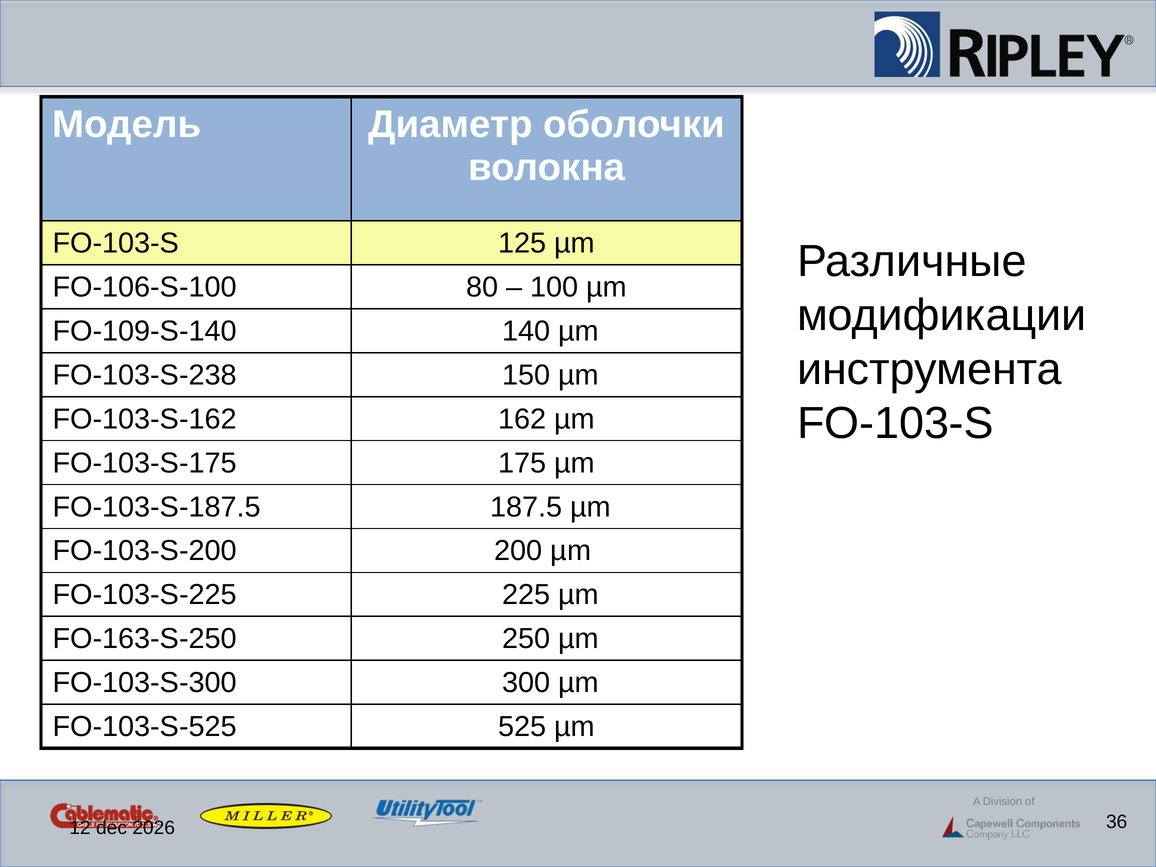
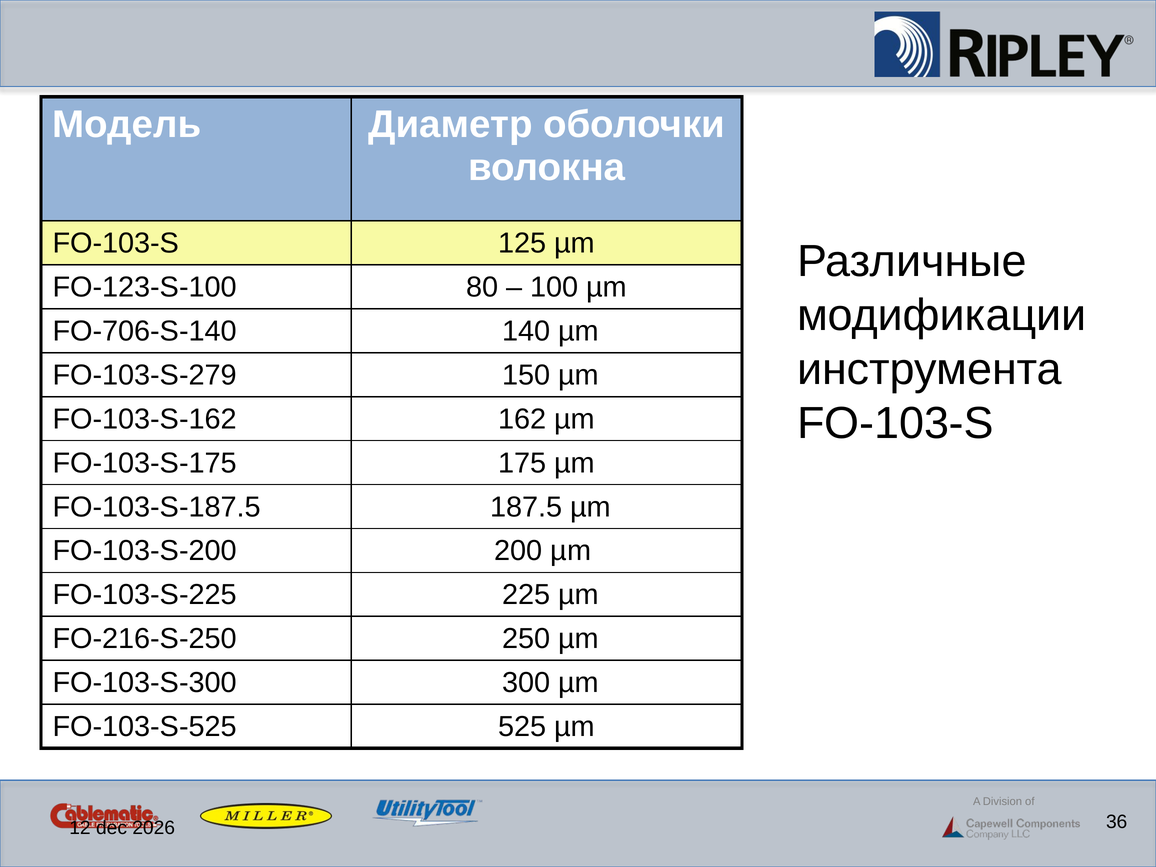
FO-106-S-100: FO-106-S-100 -> FO-123-S-100
FO-109-S-140: FO-109-S-140 -> FO-706-S-140
FO-103-S-238: FO-103-S-238 -> FO-103-S-279
FO-163-S-250: FO-163-S-250 -> FO-216-S-250
